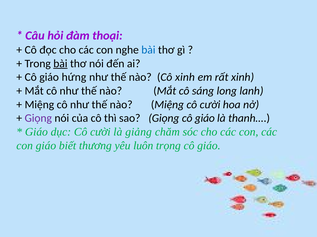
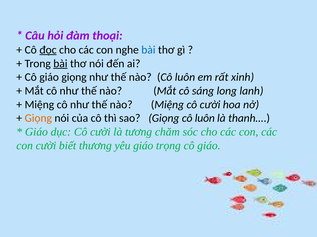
đọc underline: none -> present
giáo hứng: hứng -> giọng
nào Cô xinh: xinh -> luôn
Giọng at (38, 119) colour: purple -> orange
Giọng cô giáo: giáo -> luôn
giảng: giảng -> tương
con giáo: giáo -> cười
yêu luôn: luôn -> giáo
